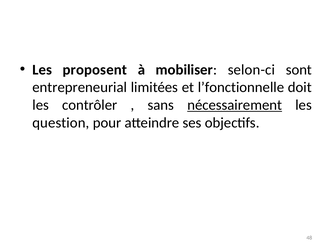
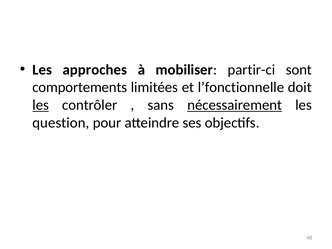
proposent: proposent -> approches
selon-ci: selon-ci -> partir-ci
entrepreneurial: entrepreneurial -> comportements
les at (41, 105) underline: none -> present
